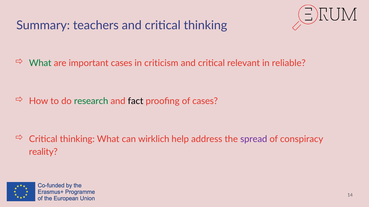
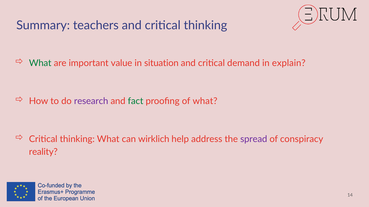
important cases: cases -> value
criticism: criticism -> situation
relevant: relevant -> demand
reliable: reliable -> explain
research colour: green -> purple
fact colour: black -> green
of cases: cases -> what
